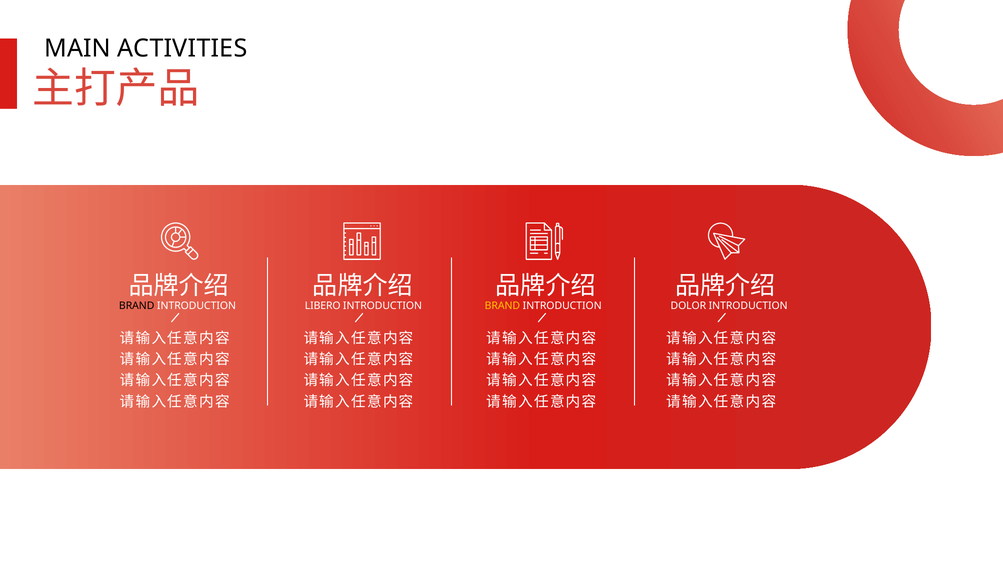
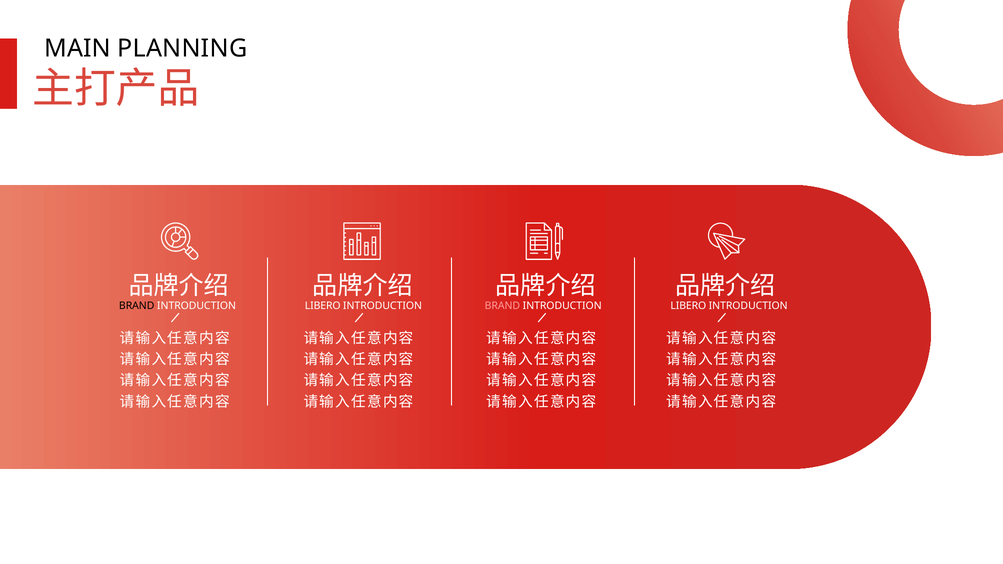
ACTIVITIES: ACTIVITIES -> PLANNING
BRAND at (502, 306) colour: yellow -> pink
INTRODUCTION DOLOR: DOLOR -> LIBERO
